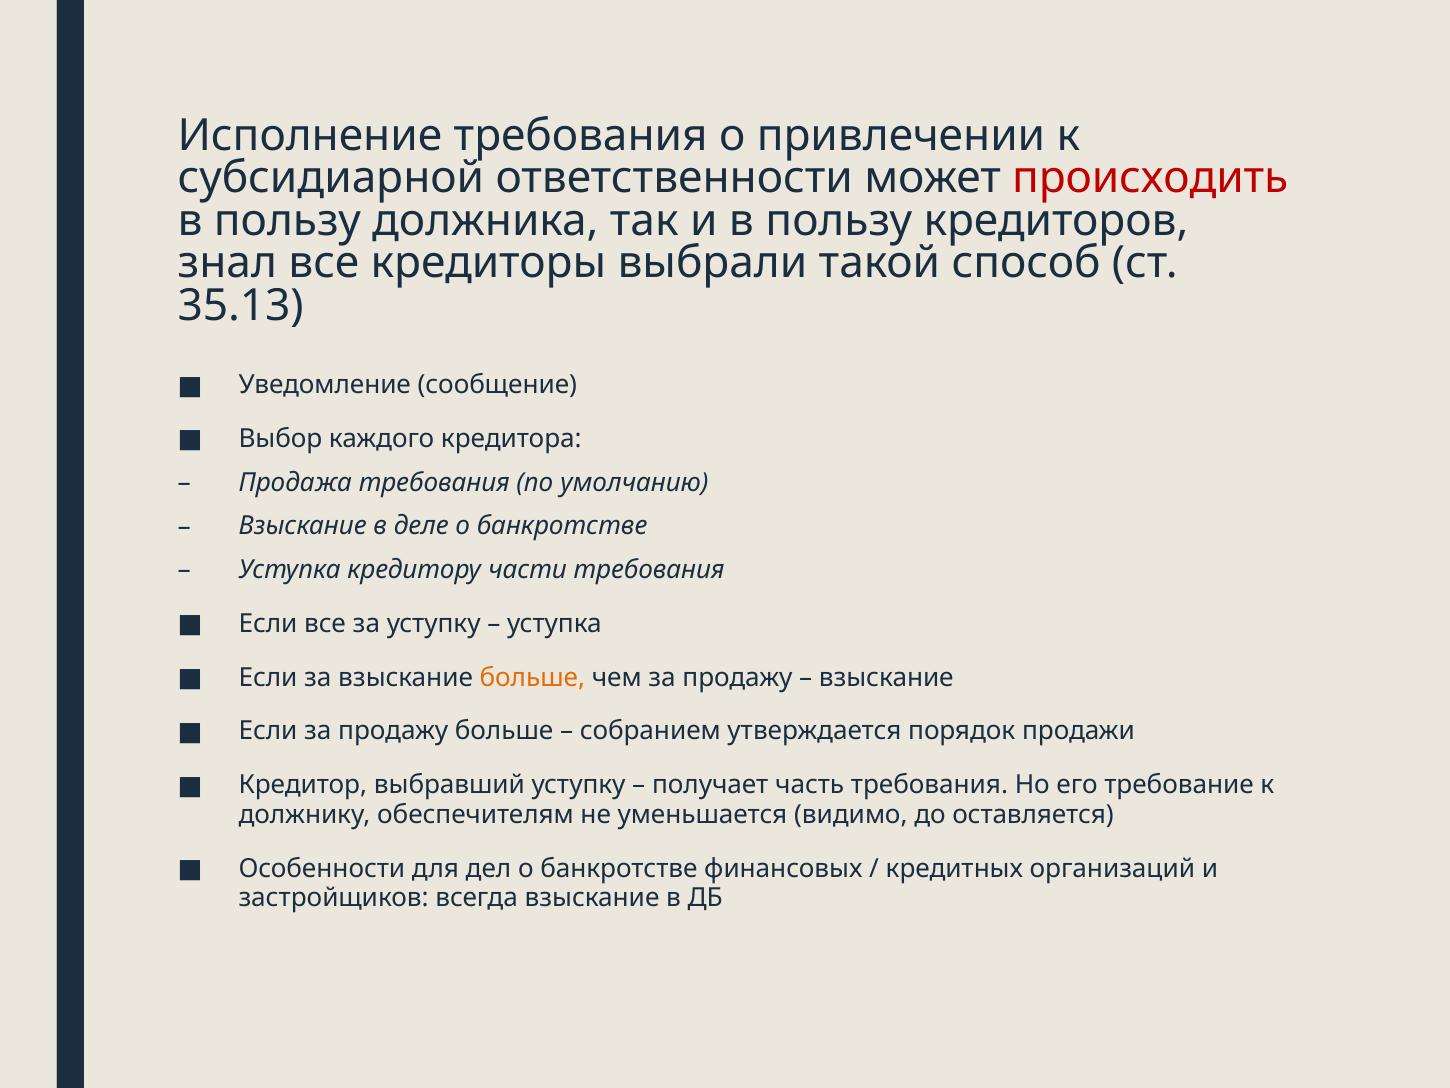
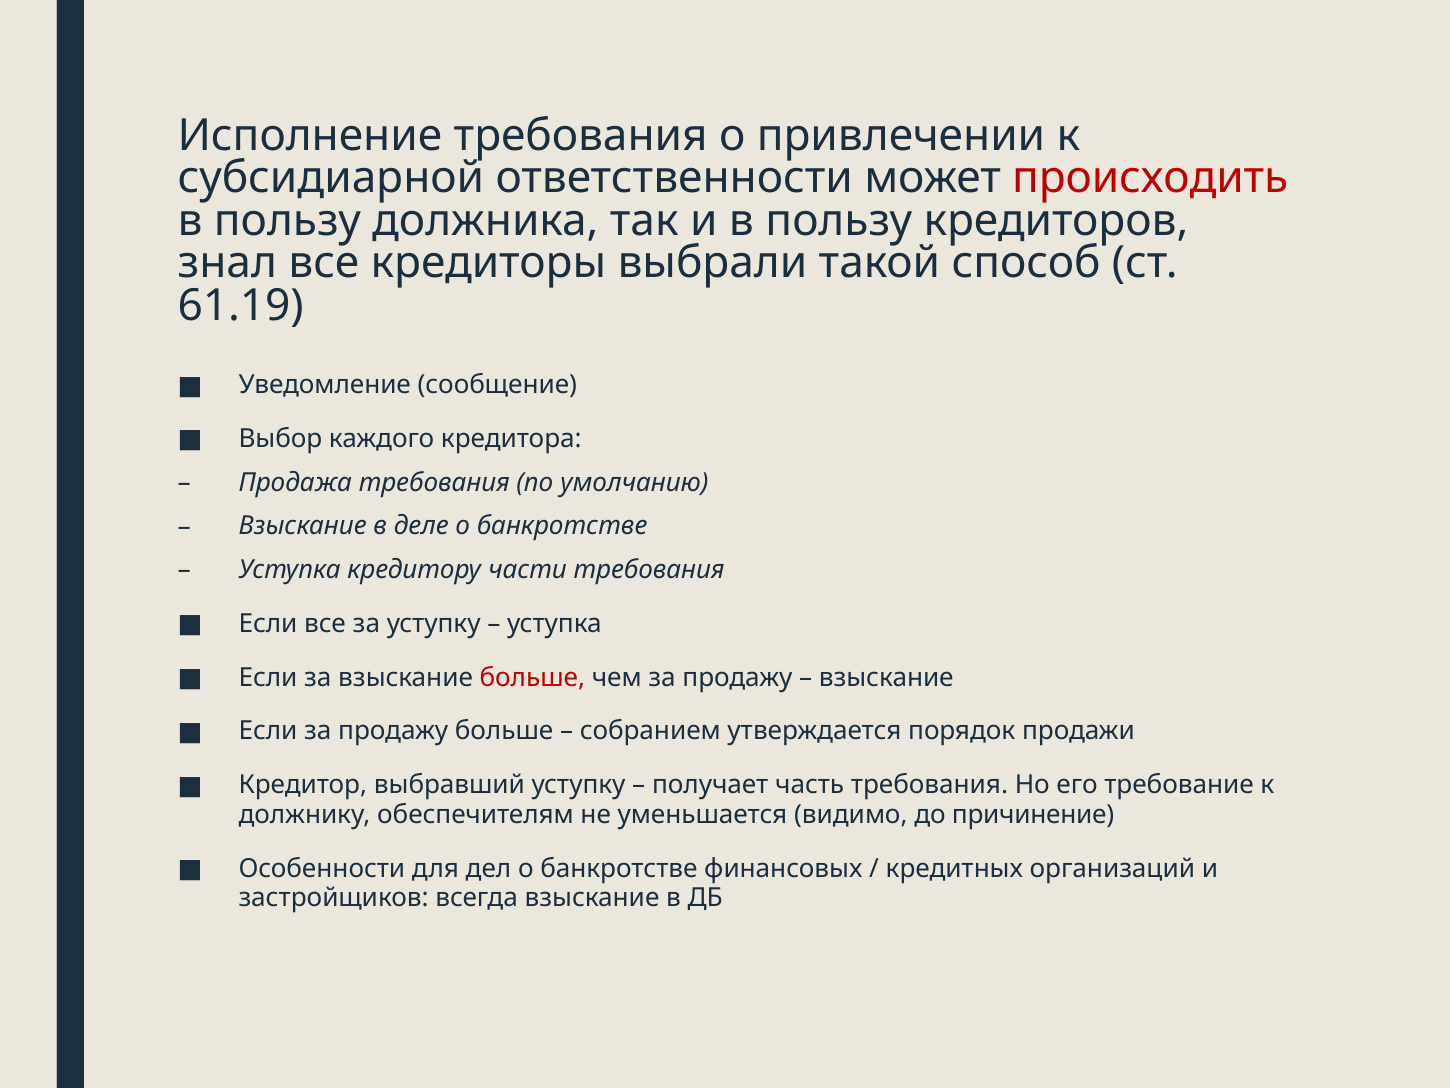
35.13: 35.13 -> 61.19
больше at (532, 677) colour: orange -> red
оставляется: оставляется -> причинение
